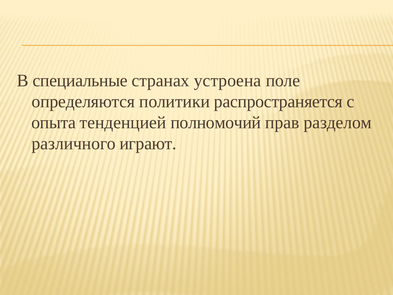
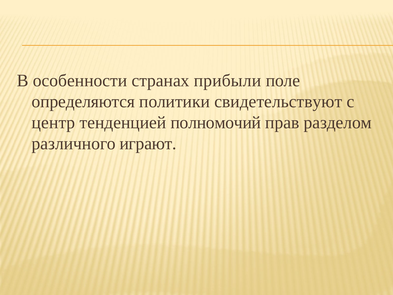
специальные: специальные -> особенности
устроена: устроена -> прибыли
распространяется: распространяется -> свидетельствуют
опыта: опыта -> центр
